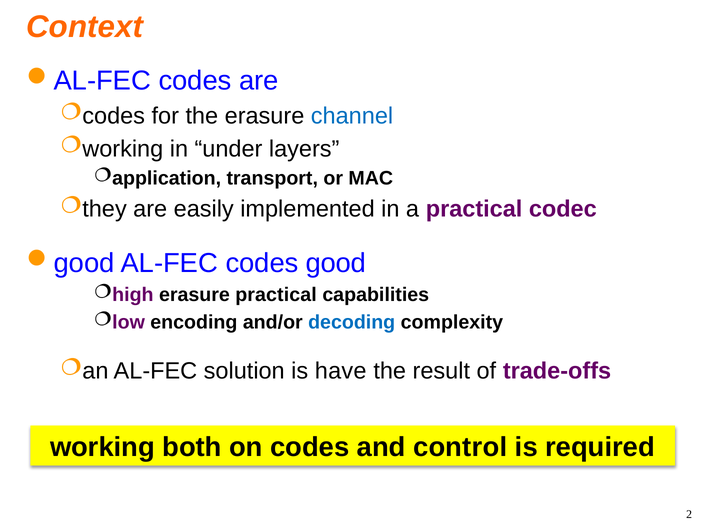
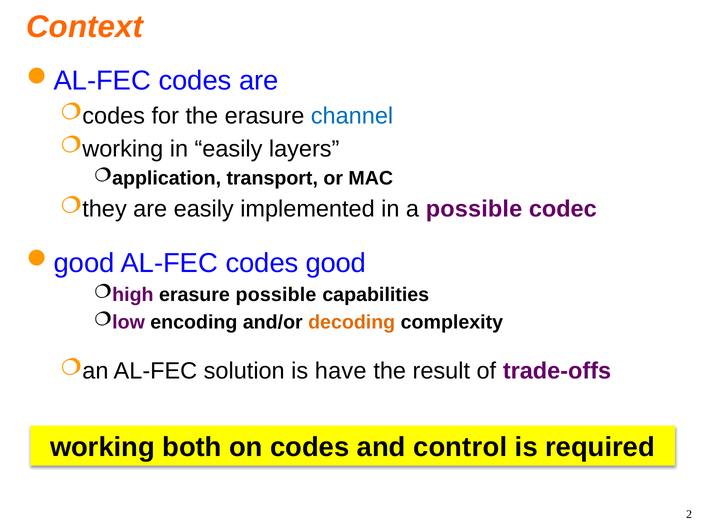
in under: under -> easily
a practical: practical -> possible
erasure practical: practical -> possible
decoding colour: blue -> orange
